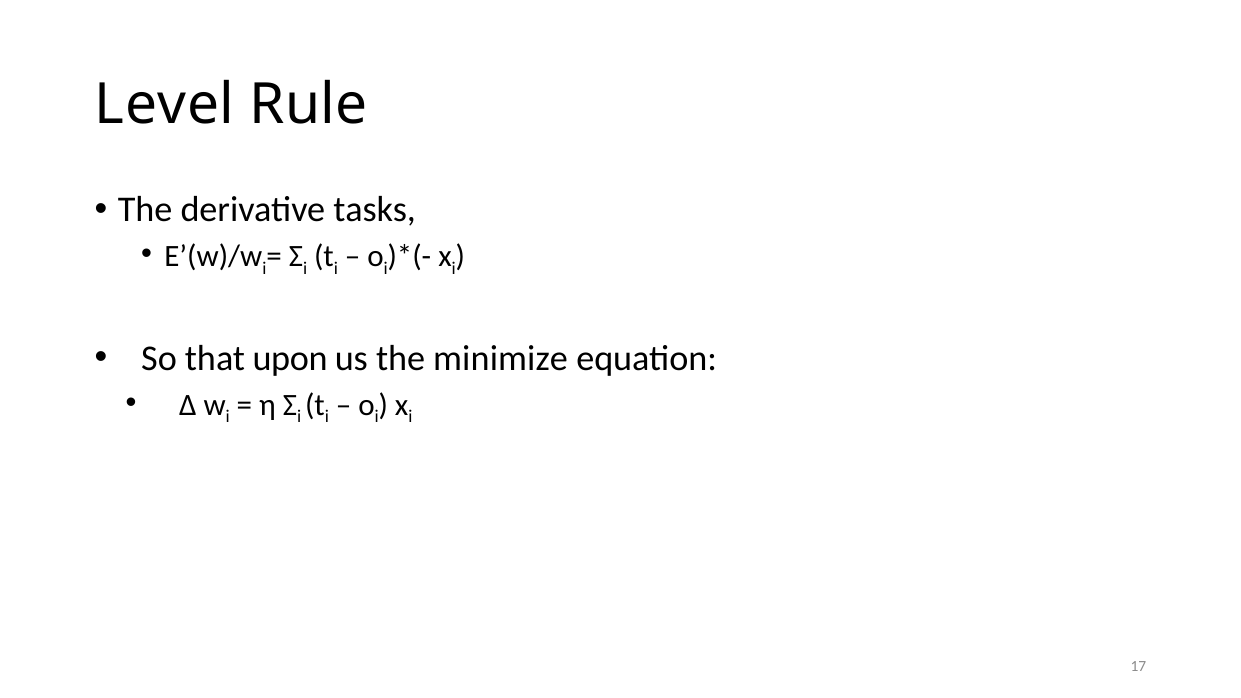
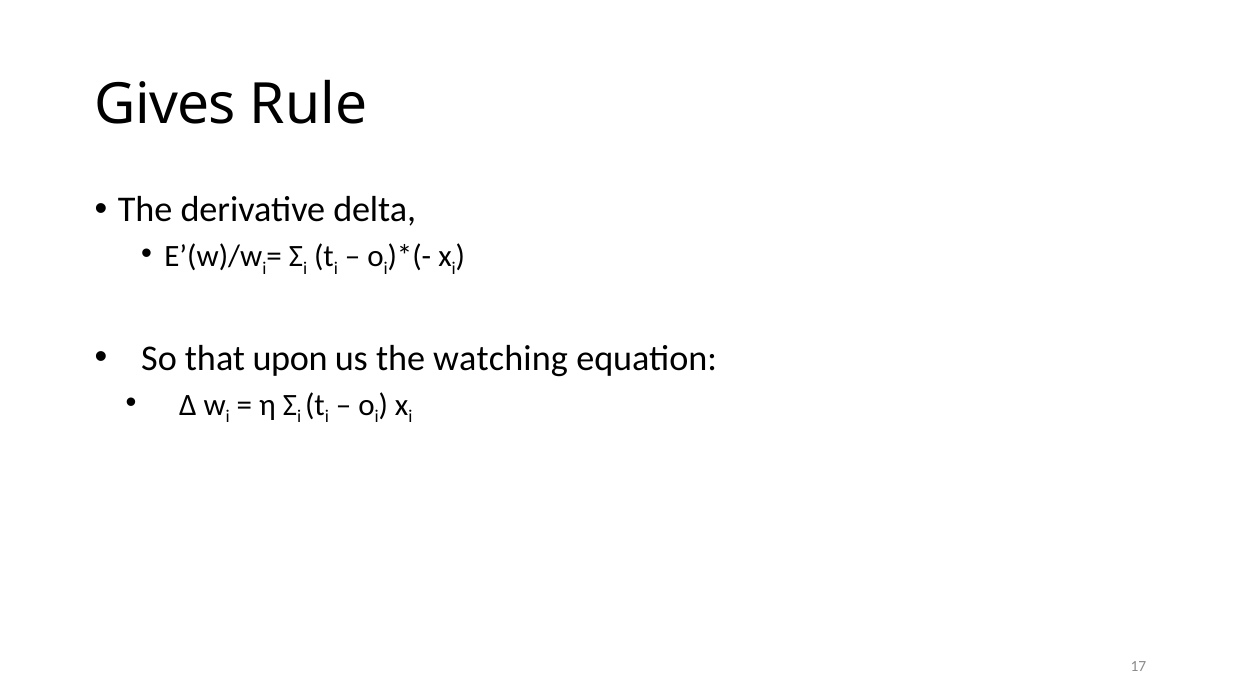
Level: Level -> Gives
tasks: tasks -> delta
minimize: minimize -> watching
